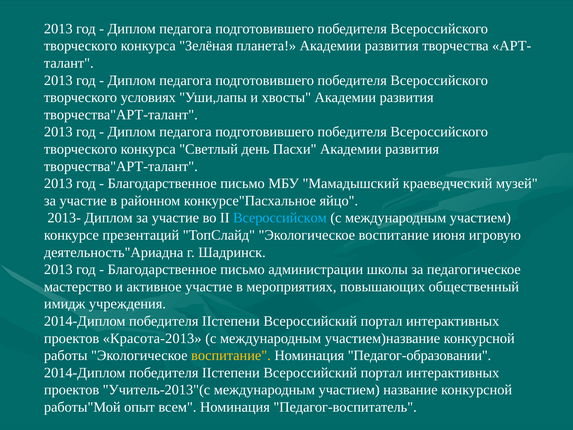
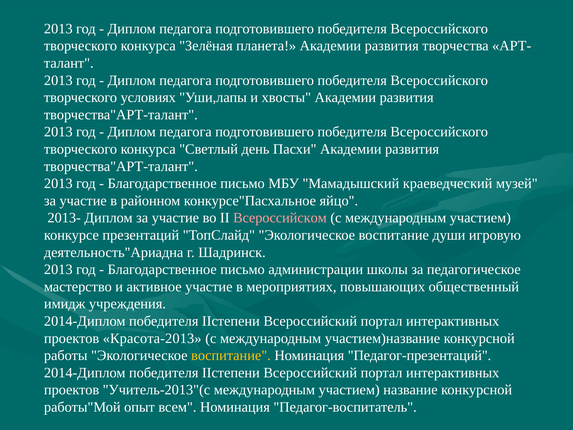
Всероссийском colour: light blue -> pink
июня: июня -> души
Педагог-образовании: Педагог-образовании -> Педагог-презентаций
